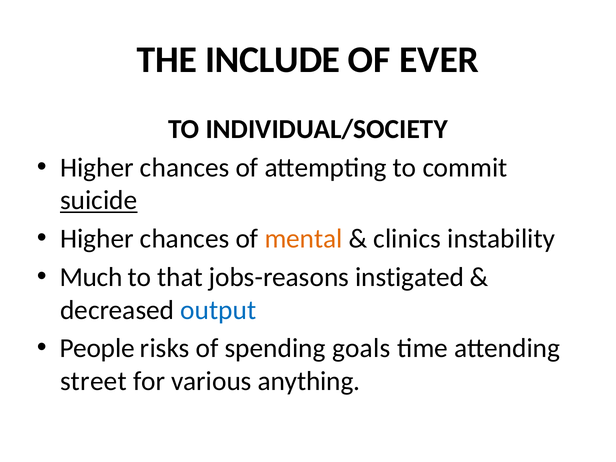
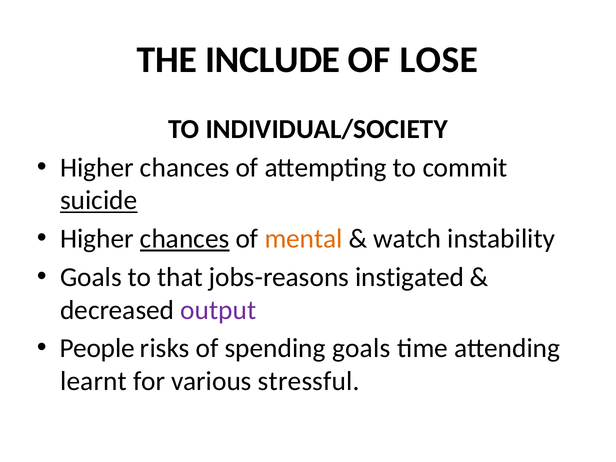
EVER: EVER -> LOSE
chances at (185, 239) underline: none -> present
clinics: clinics -> watch
Much at (91, 277): Much -> Goals
output colour: blue -> purple
street: street -> learnt
anything: anything -> stressful
